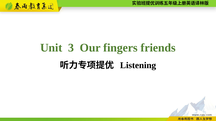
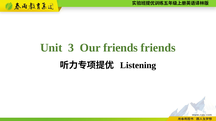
Our fingers: fingers -> friends
